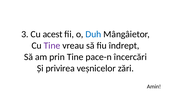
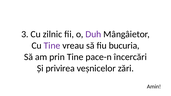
acest: acest -> zilnic
Duh colour: blue -> purple
îndrept: îndrept -> bucuria
